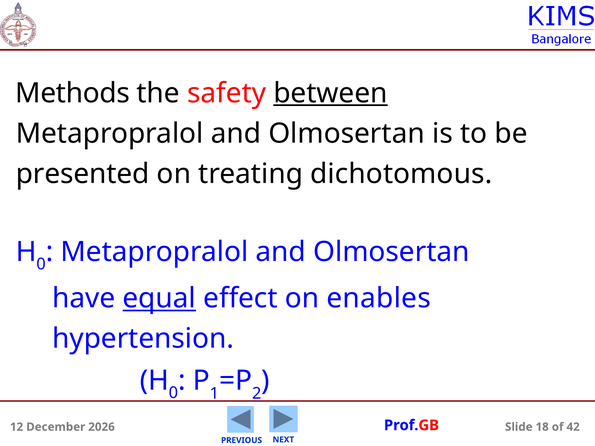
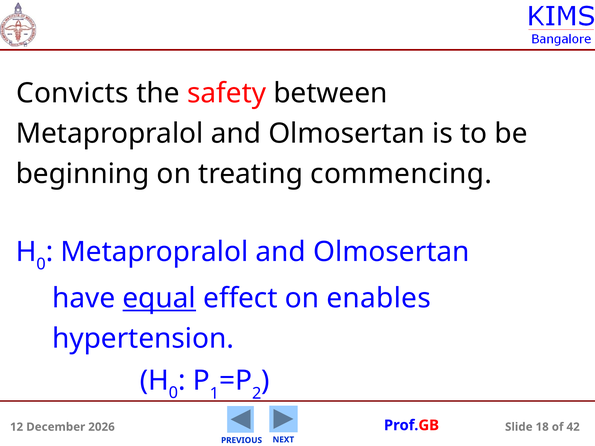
Methods: Methods -> Convicts
between underline: present -> none
presented: presented -> beginning
dichotomous: dichotomous -> commencing
